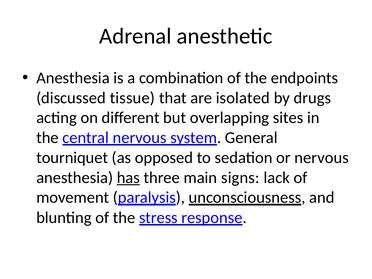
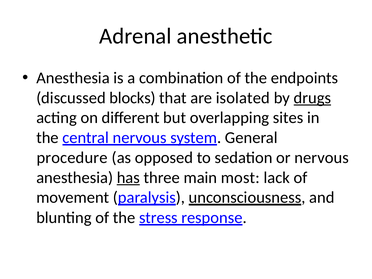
tissue: tissue -> blocks
drugs underline: none -> present
tourniquet: tourniquet -> procedure
signs: signs -> most
